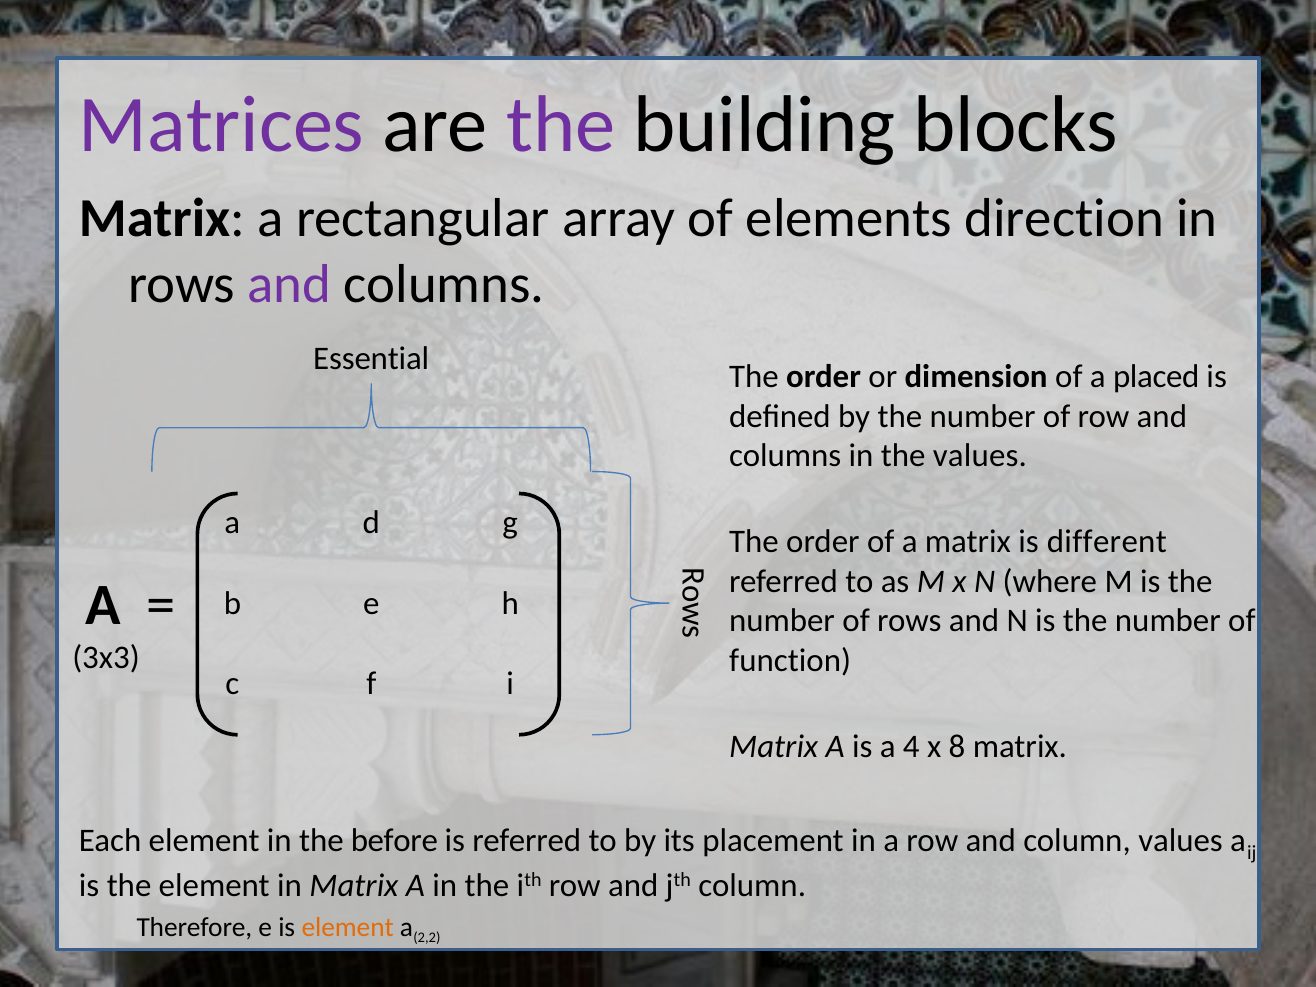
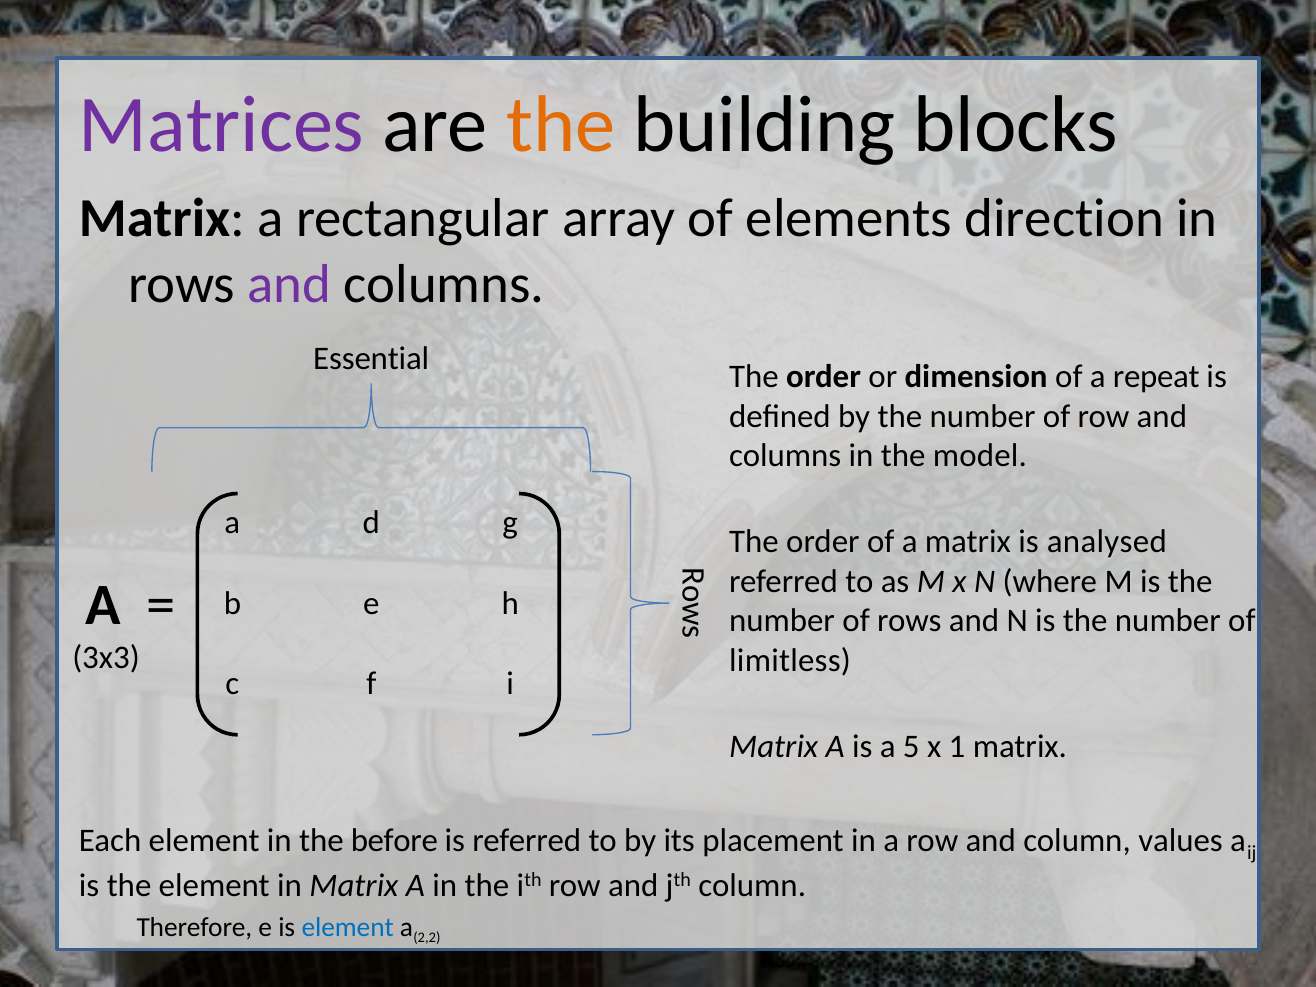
the at (561, 125) colour: purple -> orange
placed: placed -> repeat
the values: values -> model
different: different -> analysed
function: function -> limitless
4: 4 -> 5
8: 8 -> 1
element at (348, 927) colour: orange -> blue
